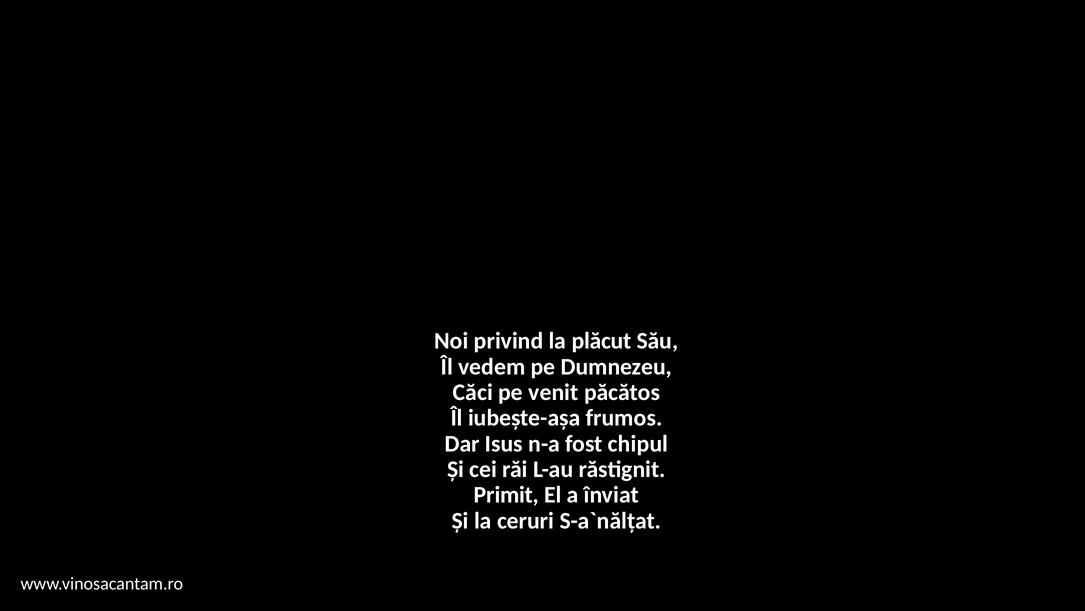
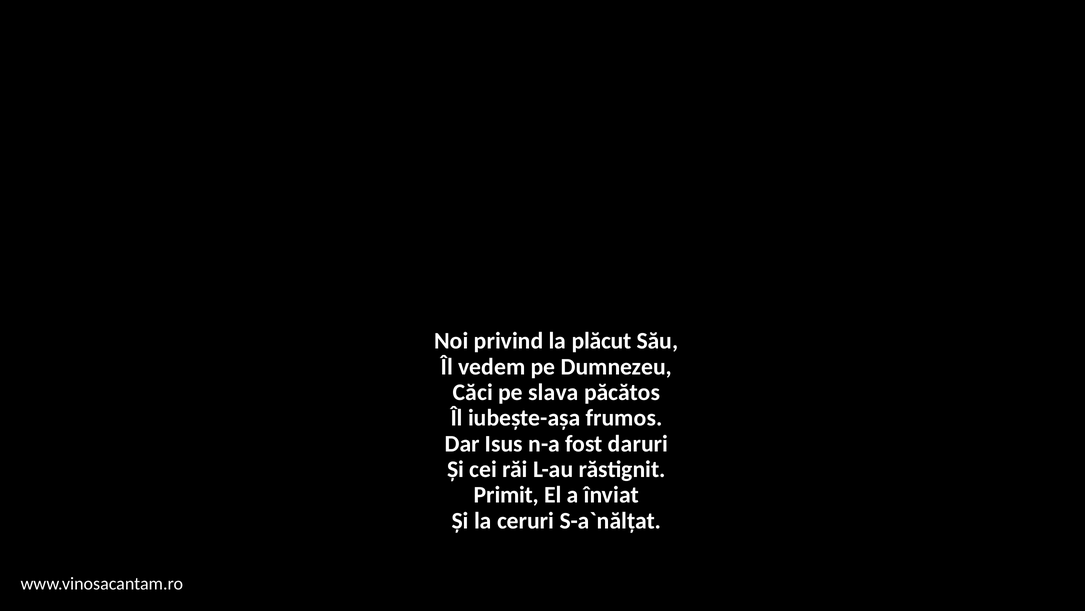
venit: venit -> slava
chipul: chipul -> daruri
